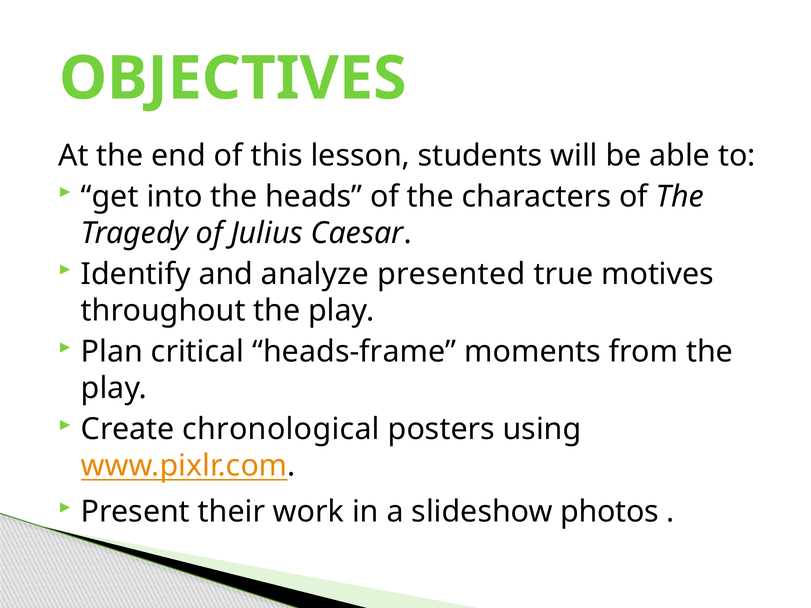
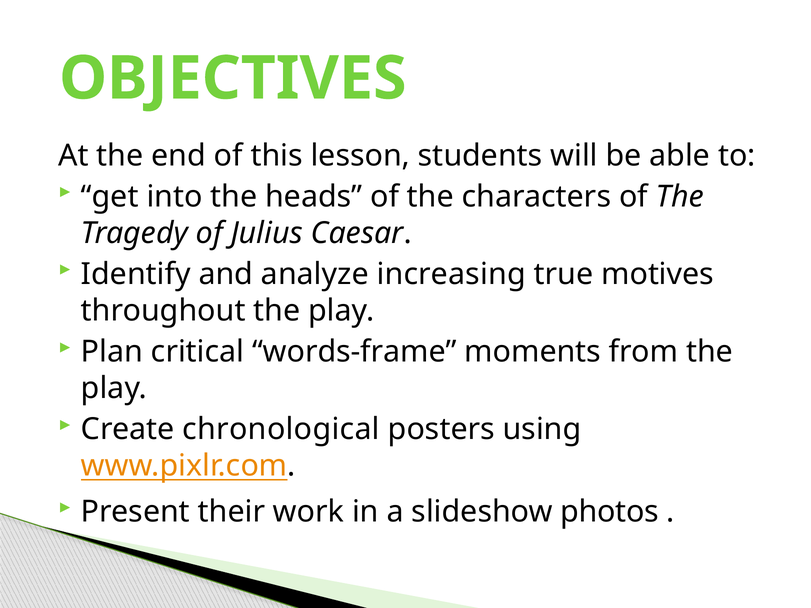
presented: presented -> increasing
heads-frame: heads-frame -> words-frame
